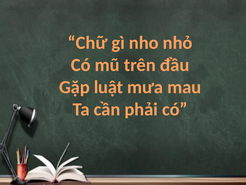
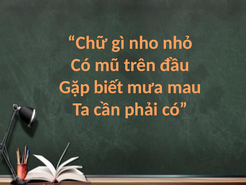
luật: luật -> biết
